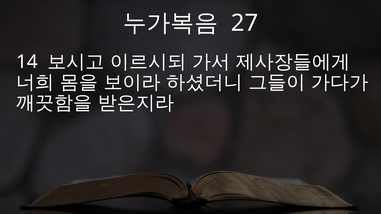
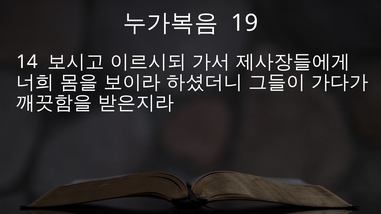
27: 27 -> 19
